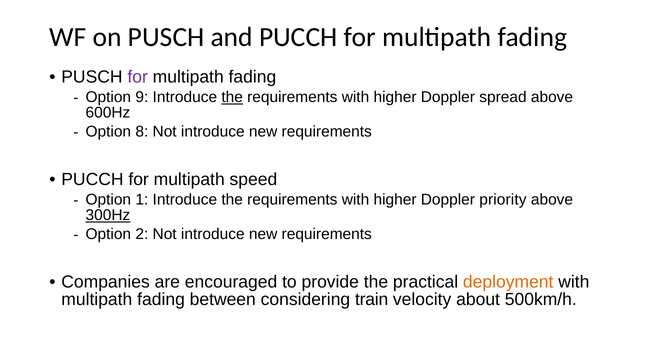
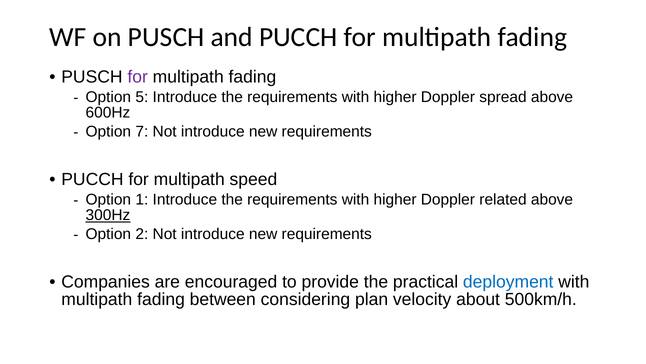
9: 9 -> 5
the at (232, 97) underline: present -> none
8: 8 -> 7
priority: priority -> related
deployment colour: orange -> blue
train: train -> plan
